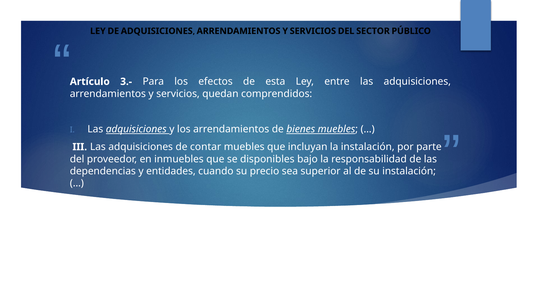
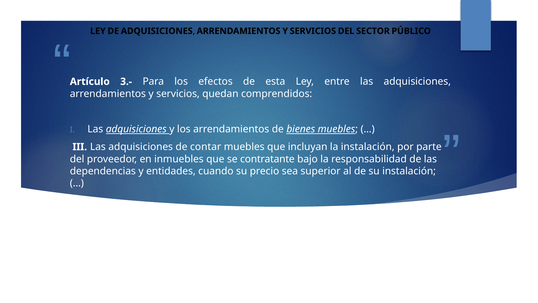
disponibles: disponibles -> contratante
